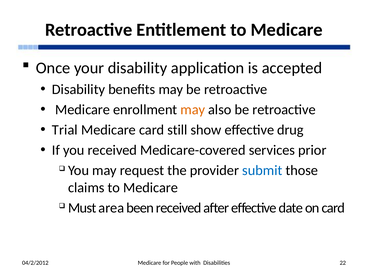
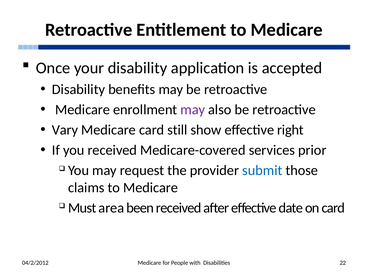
may at (193, 110) colour: orange -> purple
Trial: Trial -> Vary
drug: drug -> right
